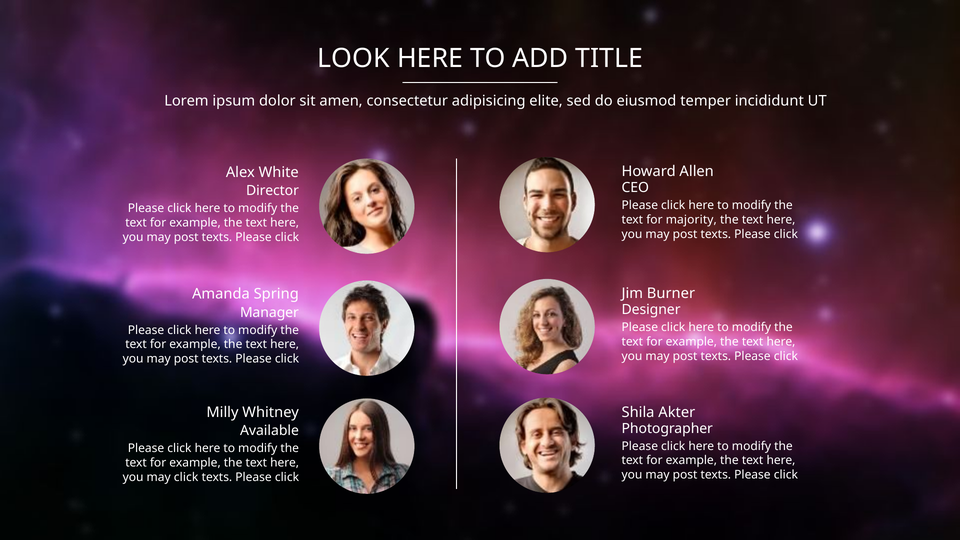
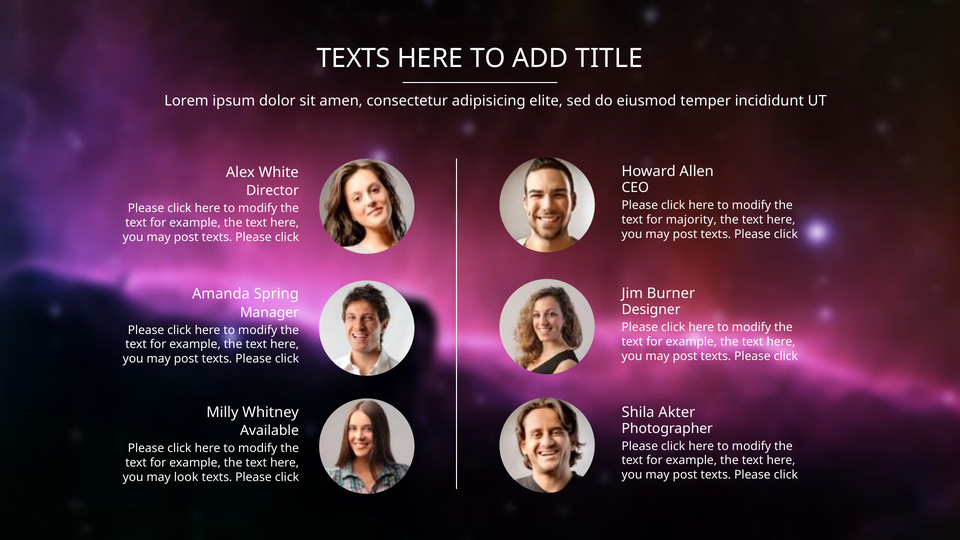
LOOK at (354, 59): LOOK -> TEXTS
may click: click -> look
